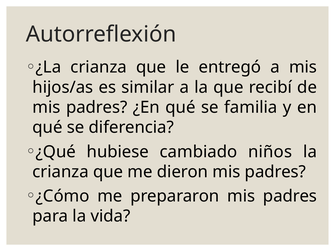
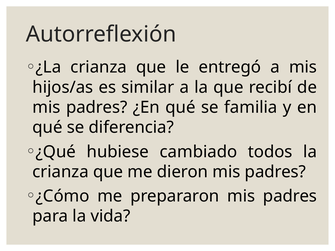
niños: niños -> todos
